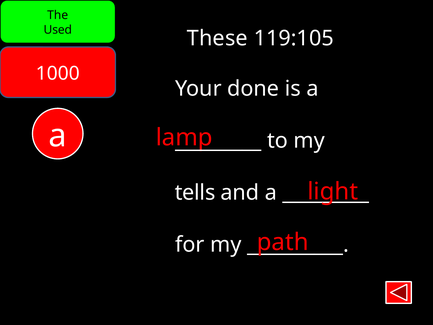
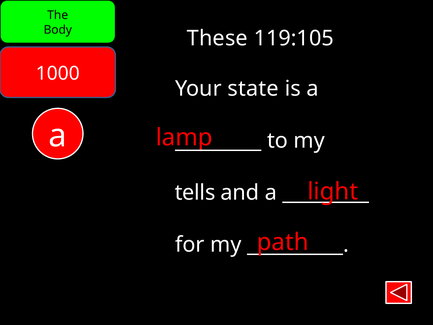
Used: Used -> Body
done: done -> state
